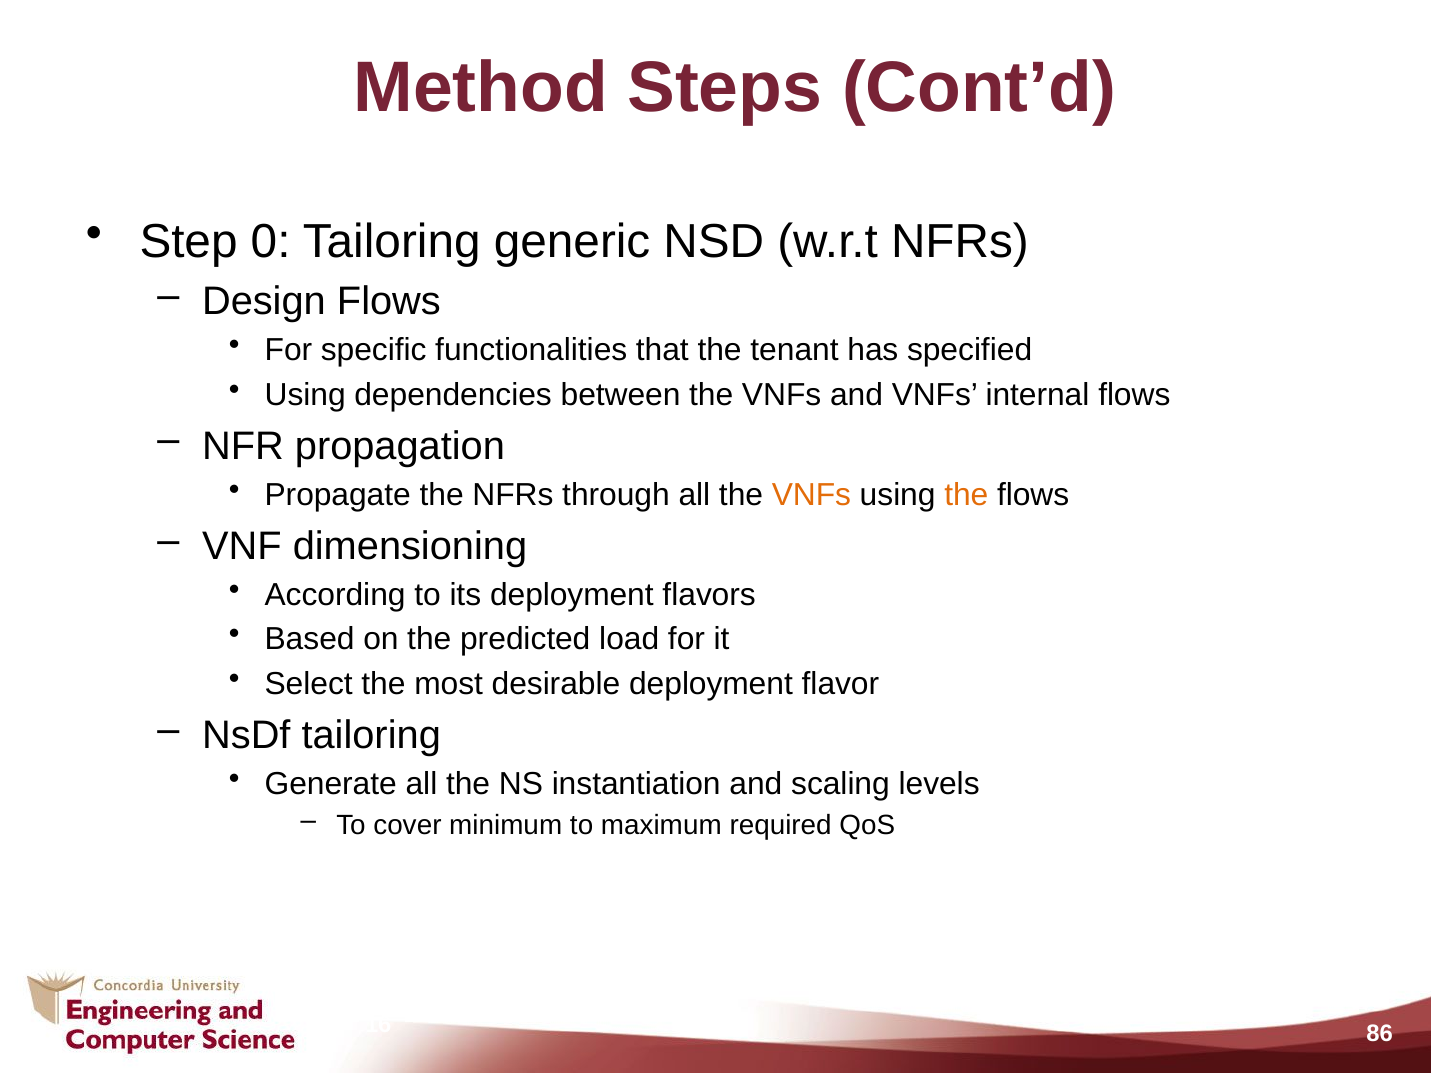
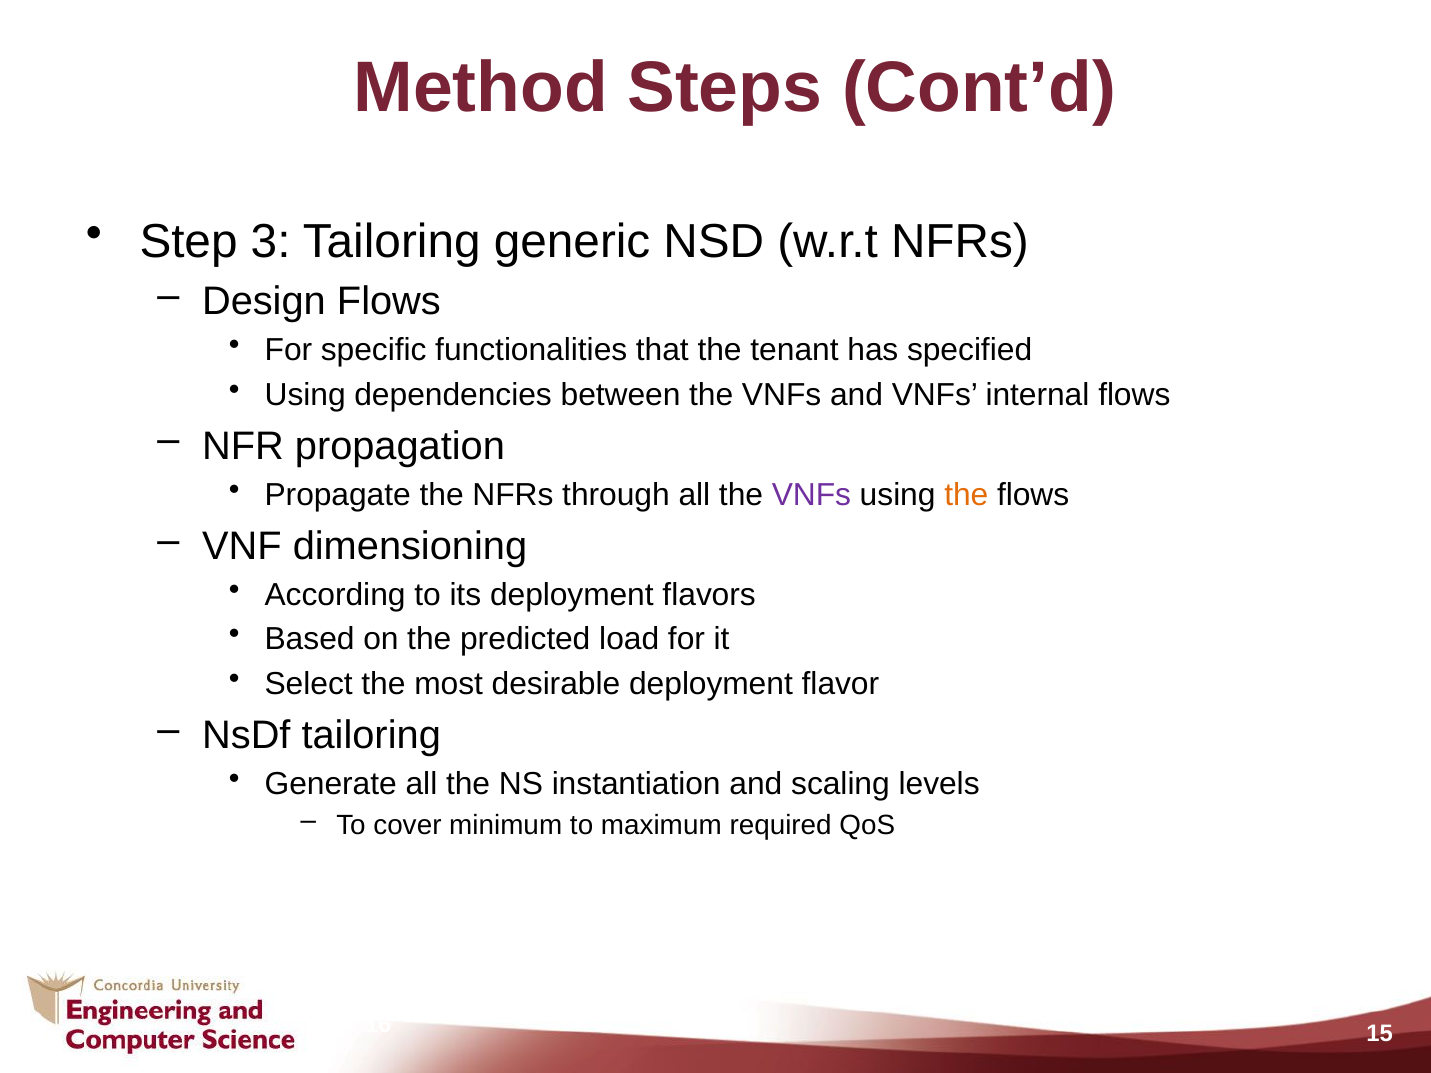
0: 0 -> 3
VNFs at (811, 495) colour: orange -> purple
86: 86 -> 15
